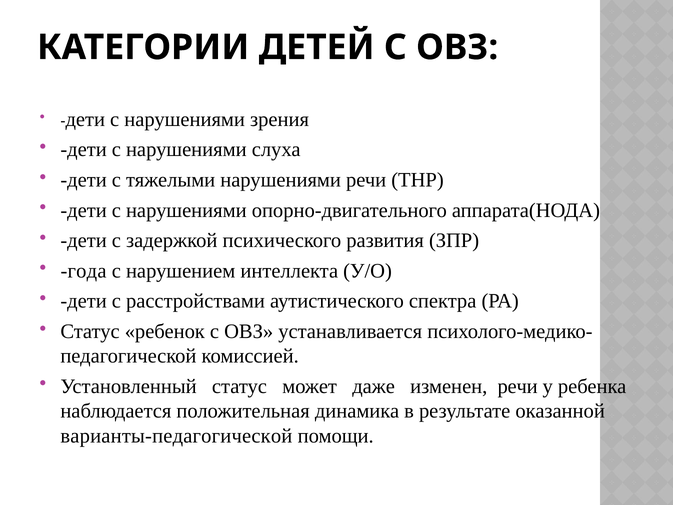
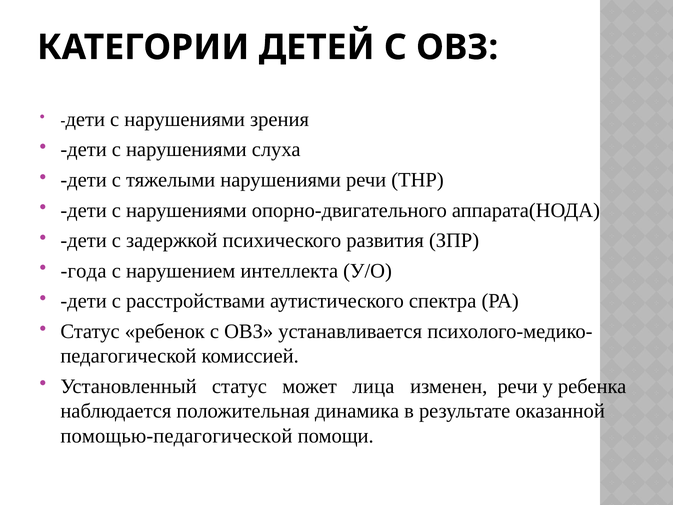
даже: даже -> лица
варианты-педагогической: варианты-педагогической -> помощью-педагогической
